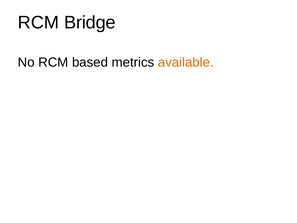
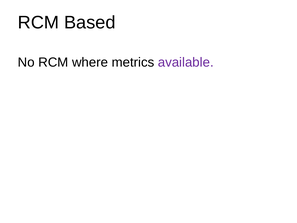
Bridge: Bridge -> Based
based: based -> where
available colour: orange -> purple
